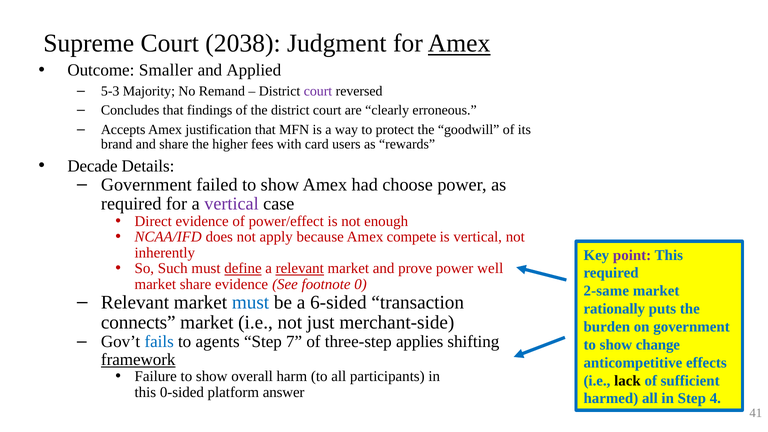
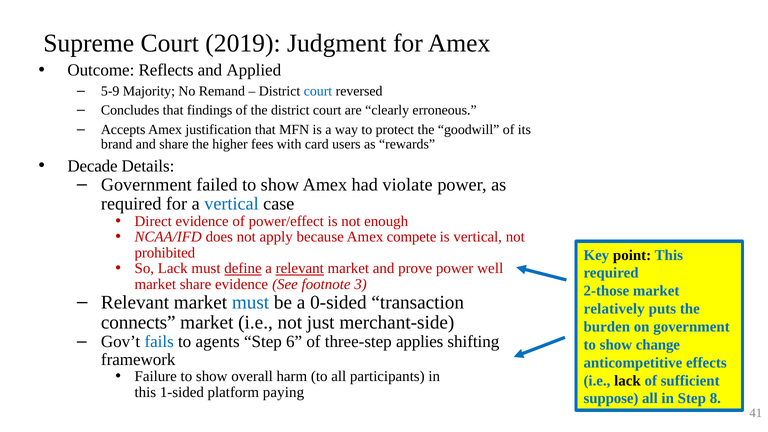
2038: 2038 -> 2019
Amex at (459, 44) underline: present -> none
Smaller: Smaller -> Reflects
5-3: 5-3 -> 5-9
court at (318, 91) colour: purple -> blue
choose: choose -> violate
vertical at (231, 204) colour: purple -> blue
inherently: inherently -> prohibited
point colour: purple -> black
So Such: Such -> Lack
0: 0 -> 3
2-same: 2-same -> 2-those
6-sided: 6-sided -> 0-sided
rationally: rationally -> relatively
7: 7 -> 6
framework underline: present -> none
0-sided: 0-sided -> 1-sided
answer: answer -> paying
harmed: harmed -> suppose
4: 4 -> 8
